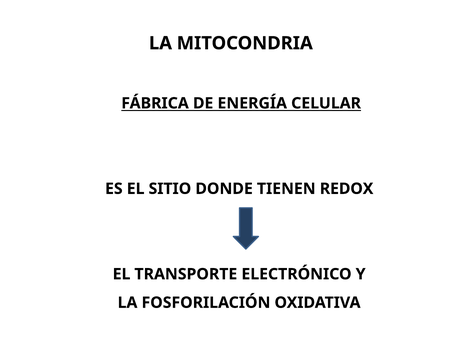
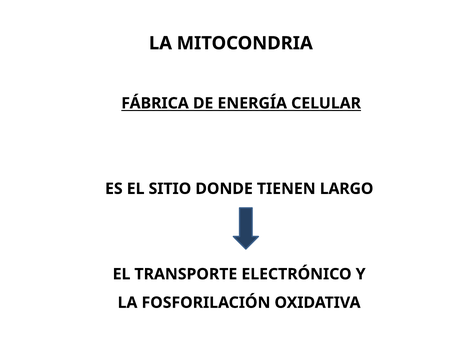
REDOX: REDOX -> LARGO
